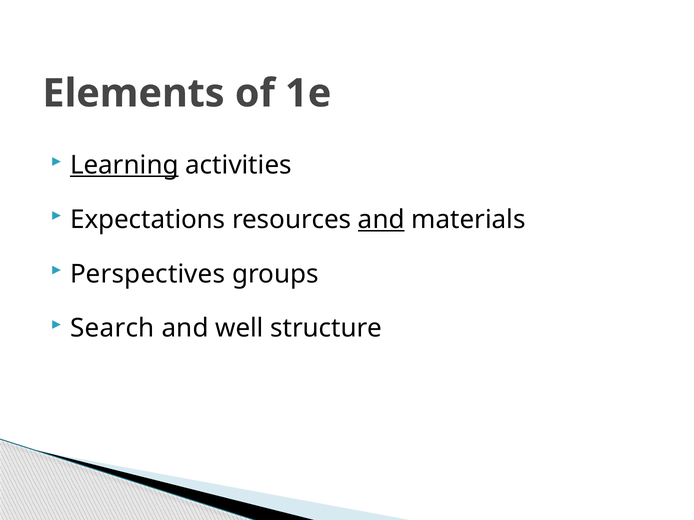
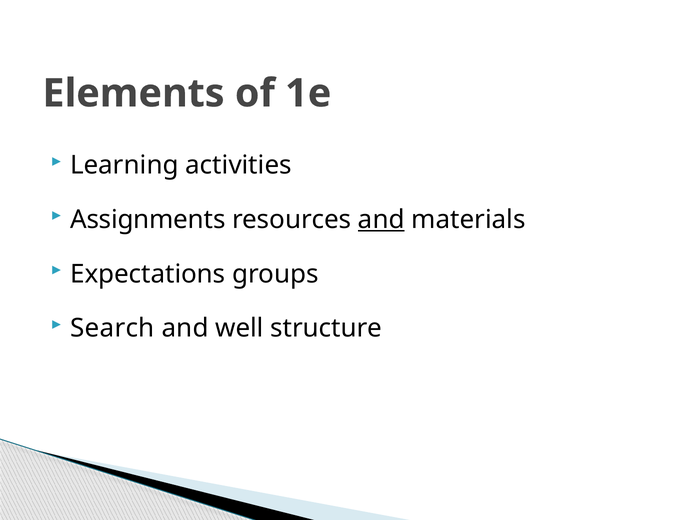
Learning underline: present -> none
Expectations: Expectations -> Assignments
Perspectives: Perspectives -> Expectations
